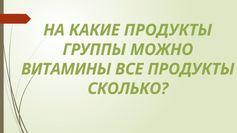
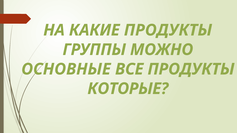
ВИТАМИНЫ: ВИТАМИНЫ -> ОСНОВНЫЕ
СКОЛЬКО: СКОЛЬКО -> КОТОРЫЕ
